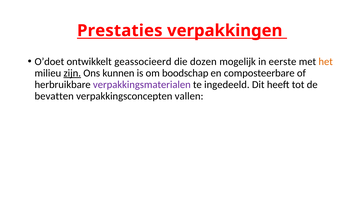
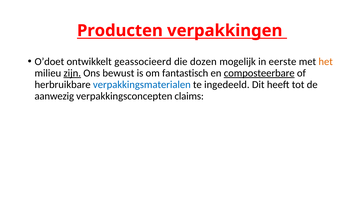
Prestaties: Prestaties -> Producten
kunnen: kunnen -> bewust
boodschap: boodschap -> fantastisch
composteerbare underline: none -> present
verpakkingsmaterialen colour: purple -> blue
bevatten: bevatten -> aanwezig
vallen: vallen -> claims
